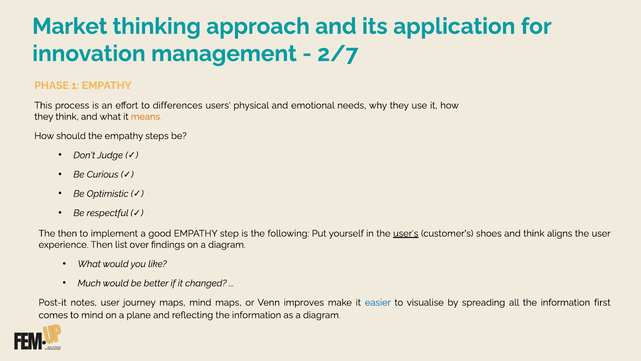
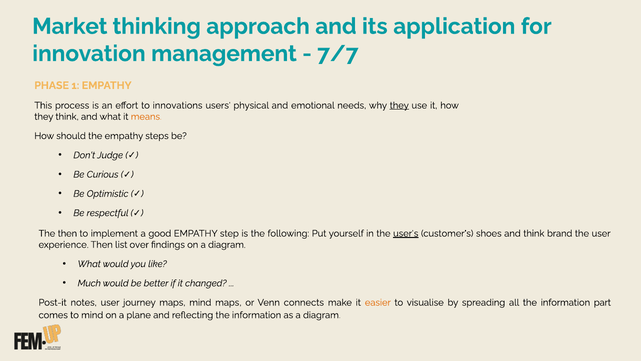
2/7: 2/7 -> 7/7
differences: differences -> innovations
they at (399, 105) underline: none -> present
aligns: aligns -> brand
improves: improves -> connects
easier colour: blue -> orange
first: first -> part
